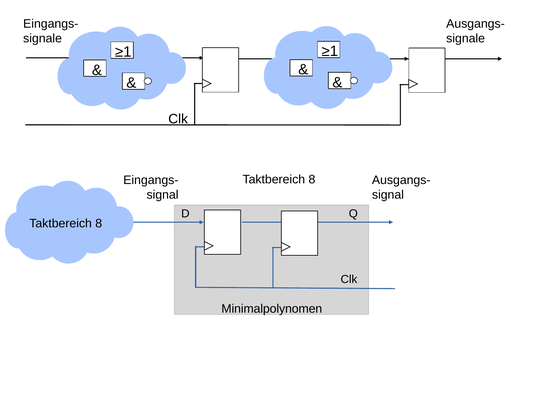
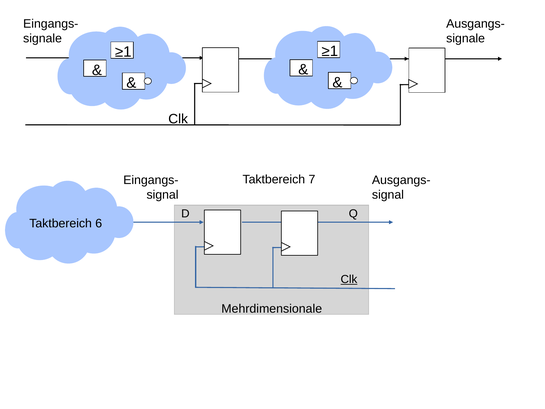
8 at (312, 179): 8 -> 7
8 at (99, 223): 8 -> 6
Clk at (349, 279) underline: none -> present
Minimalpolynomen: Minimalpolynomen -> Mehrdimensionale
